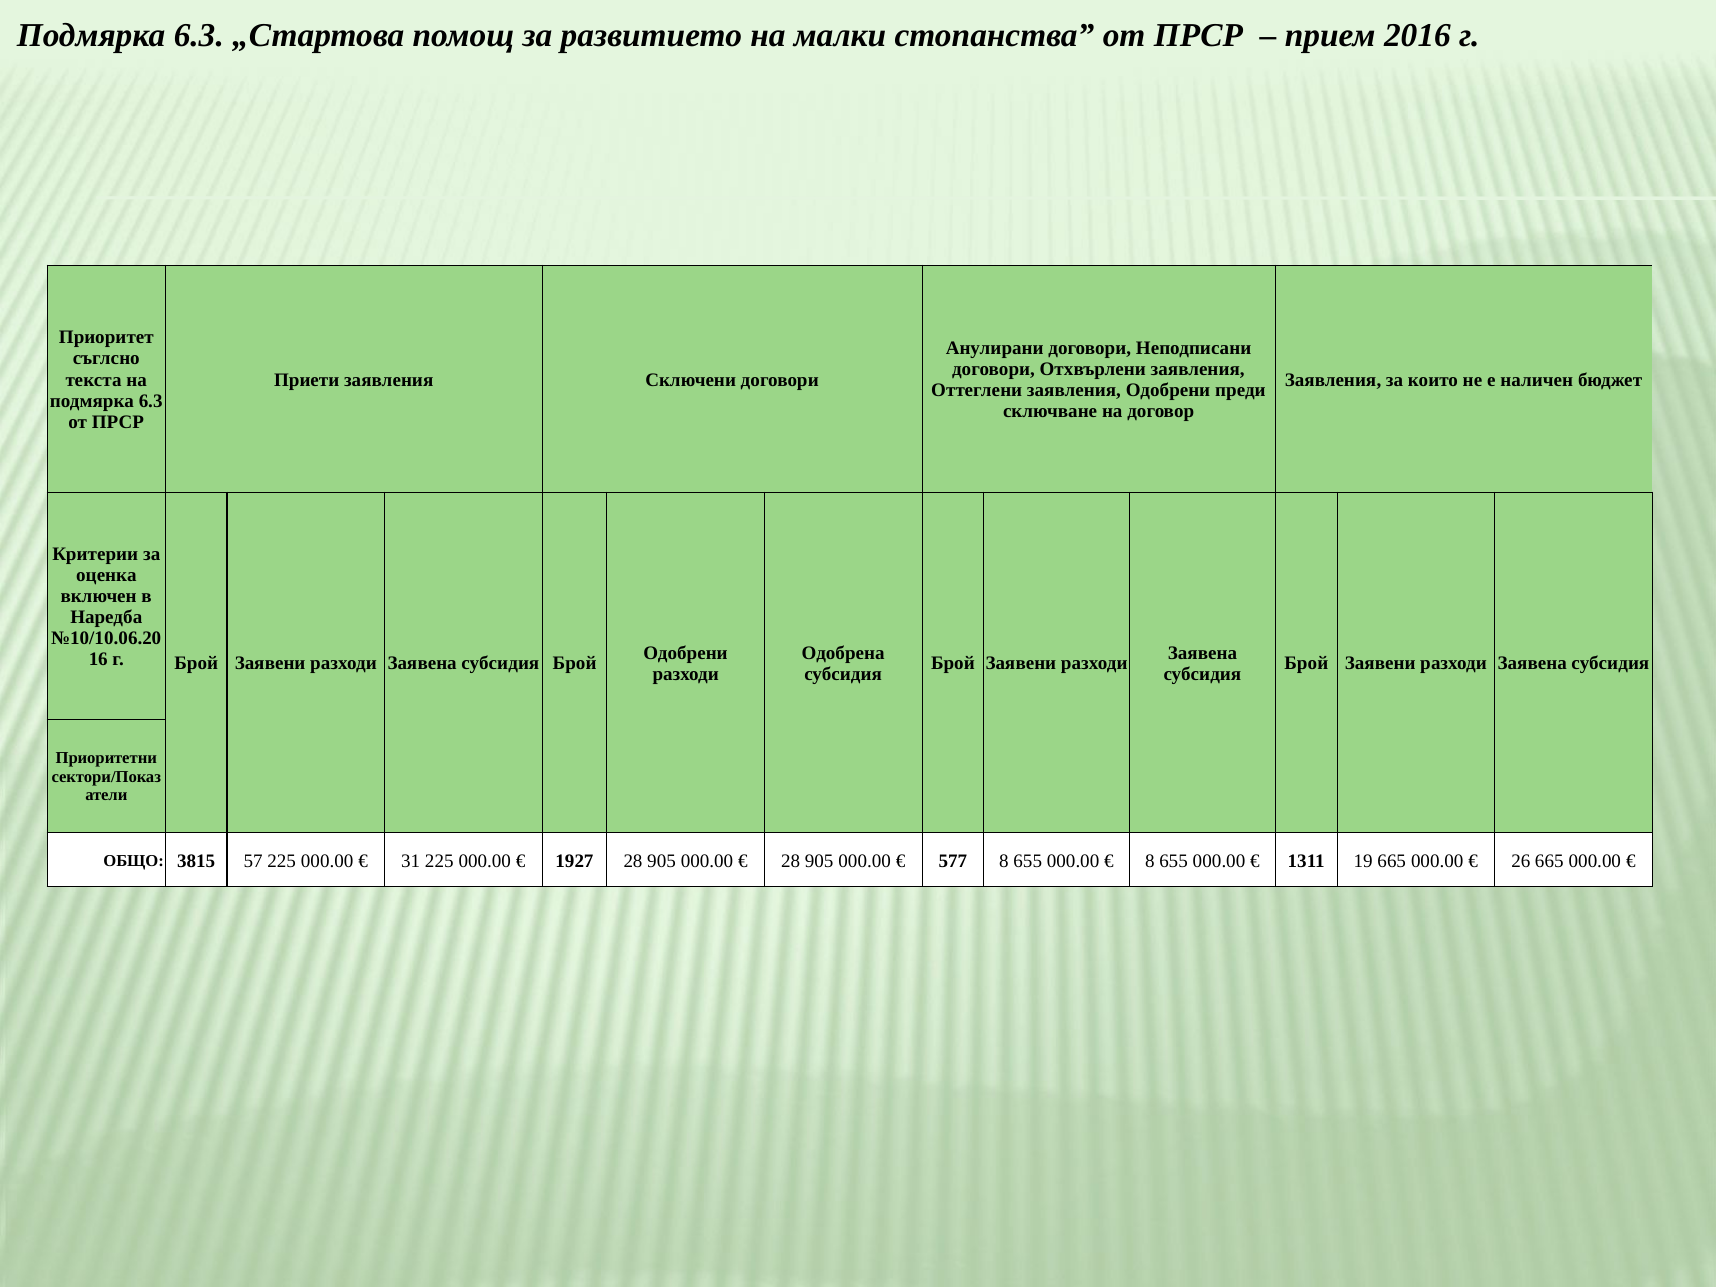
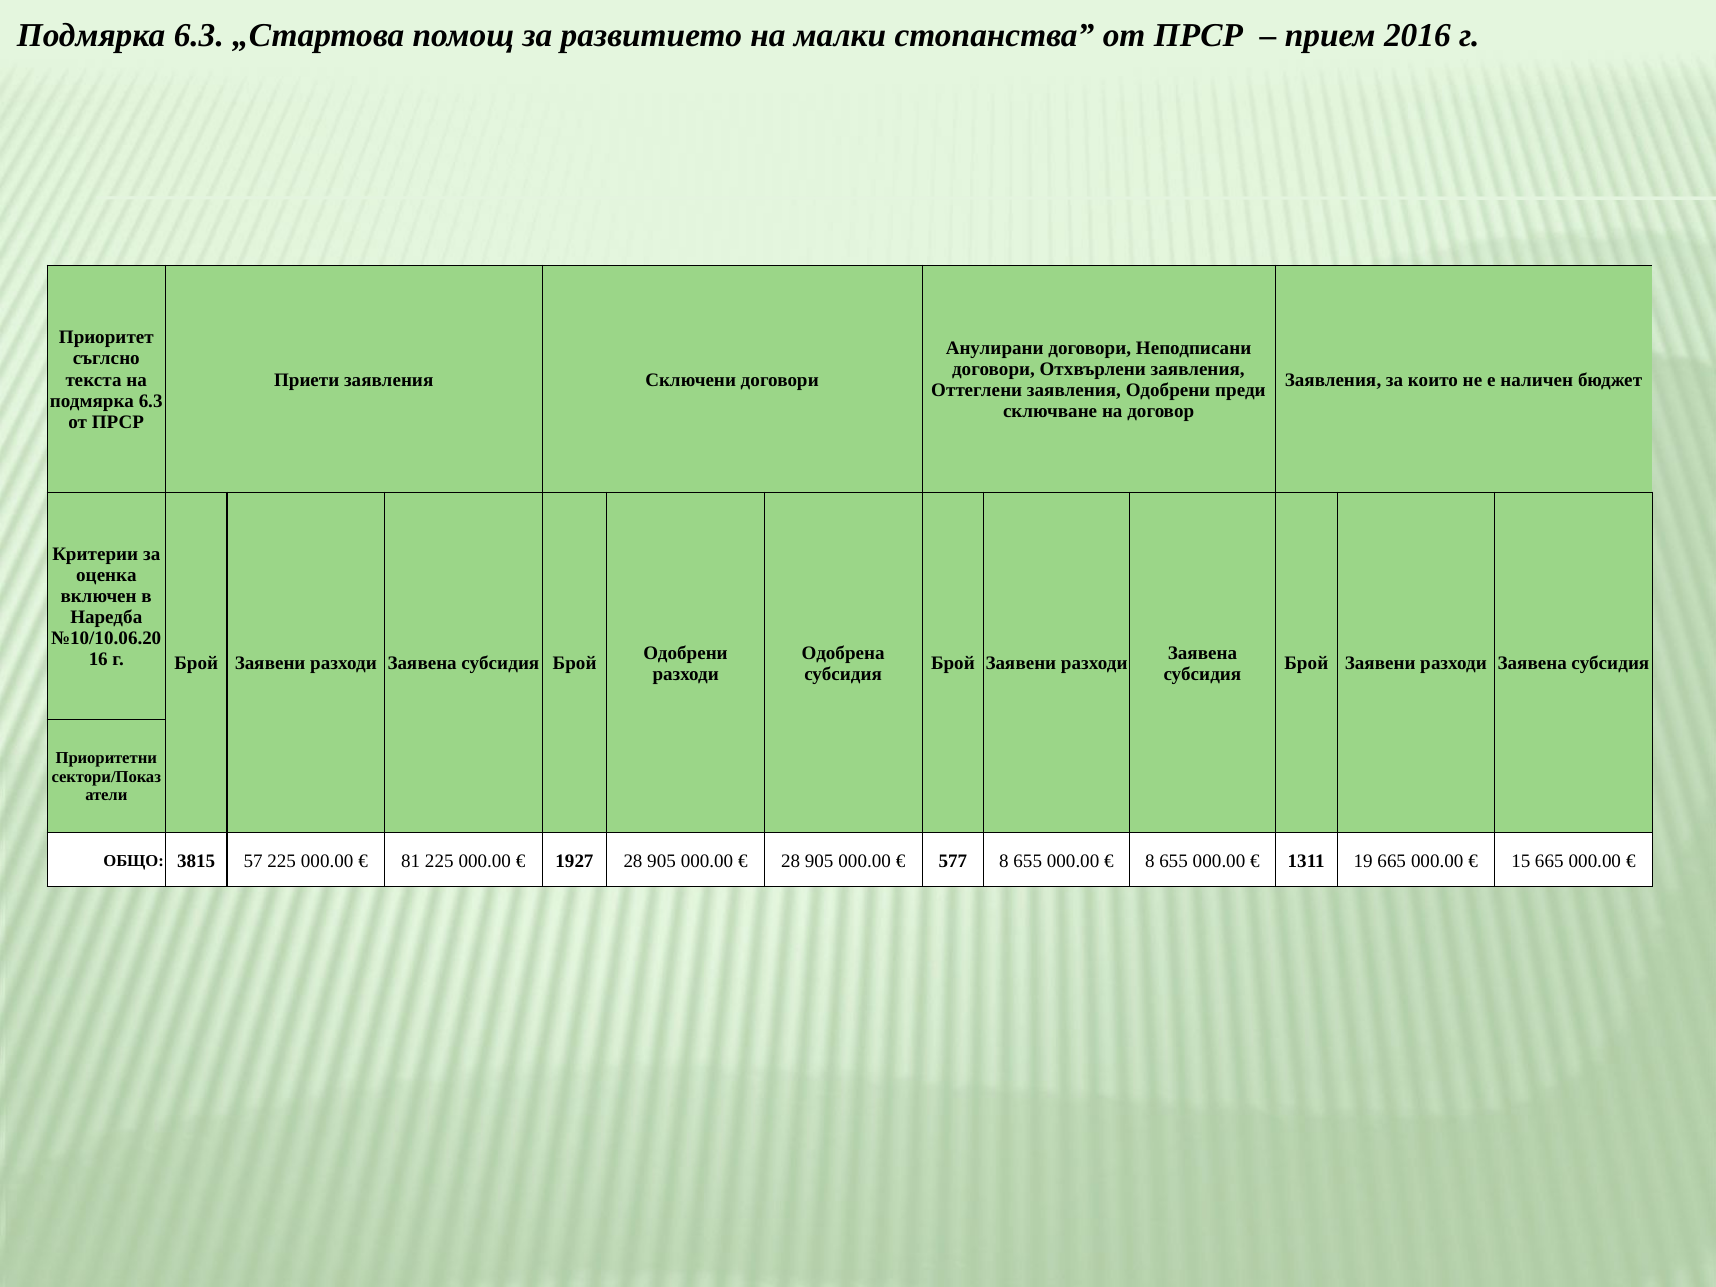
31: 31 -> 81
26: 26 -> 15
